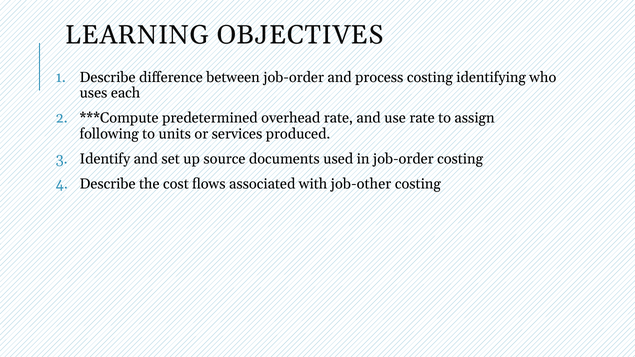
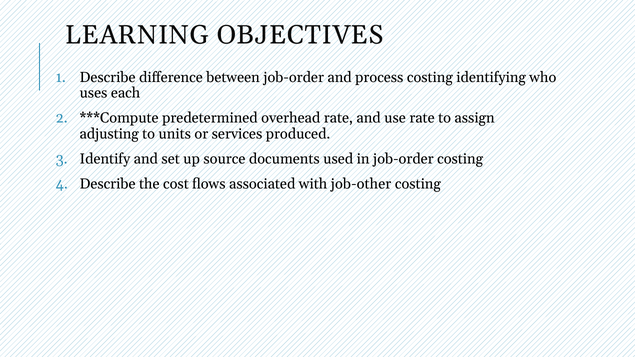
following: following -> adjusting
